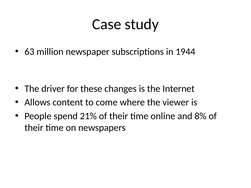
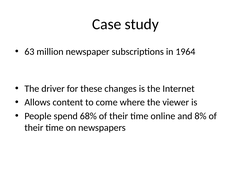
1944: 1944 -> 1964
21%: 21% -> 68%
